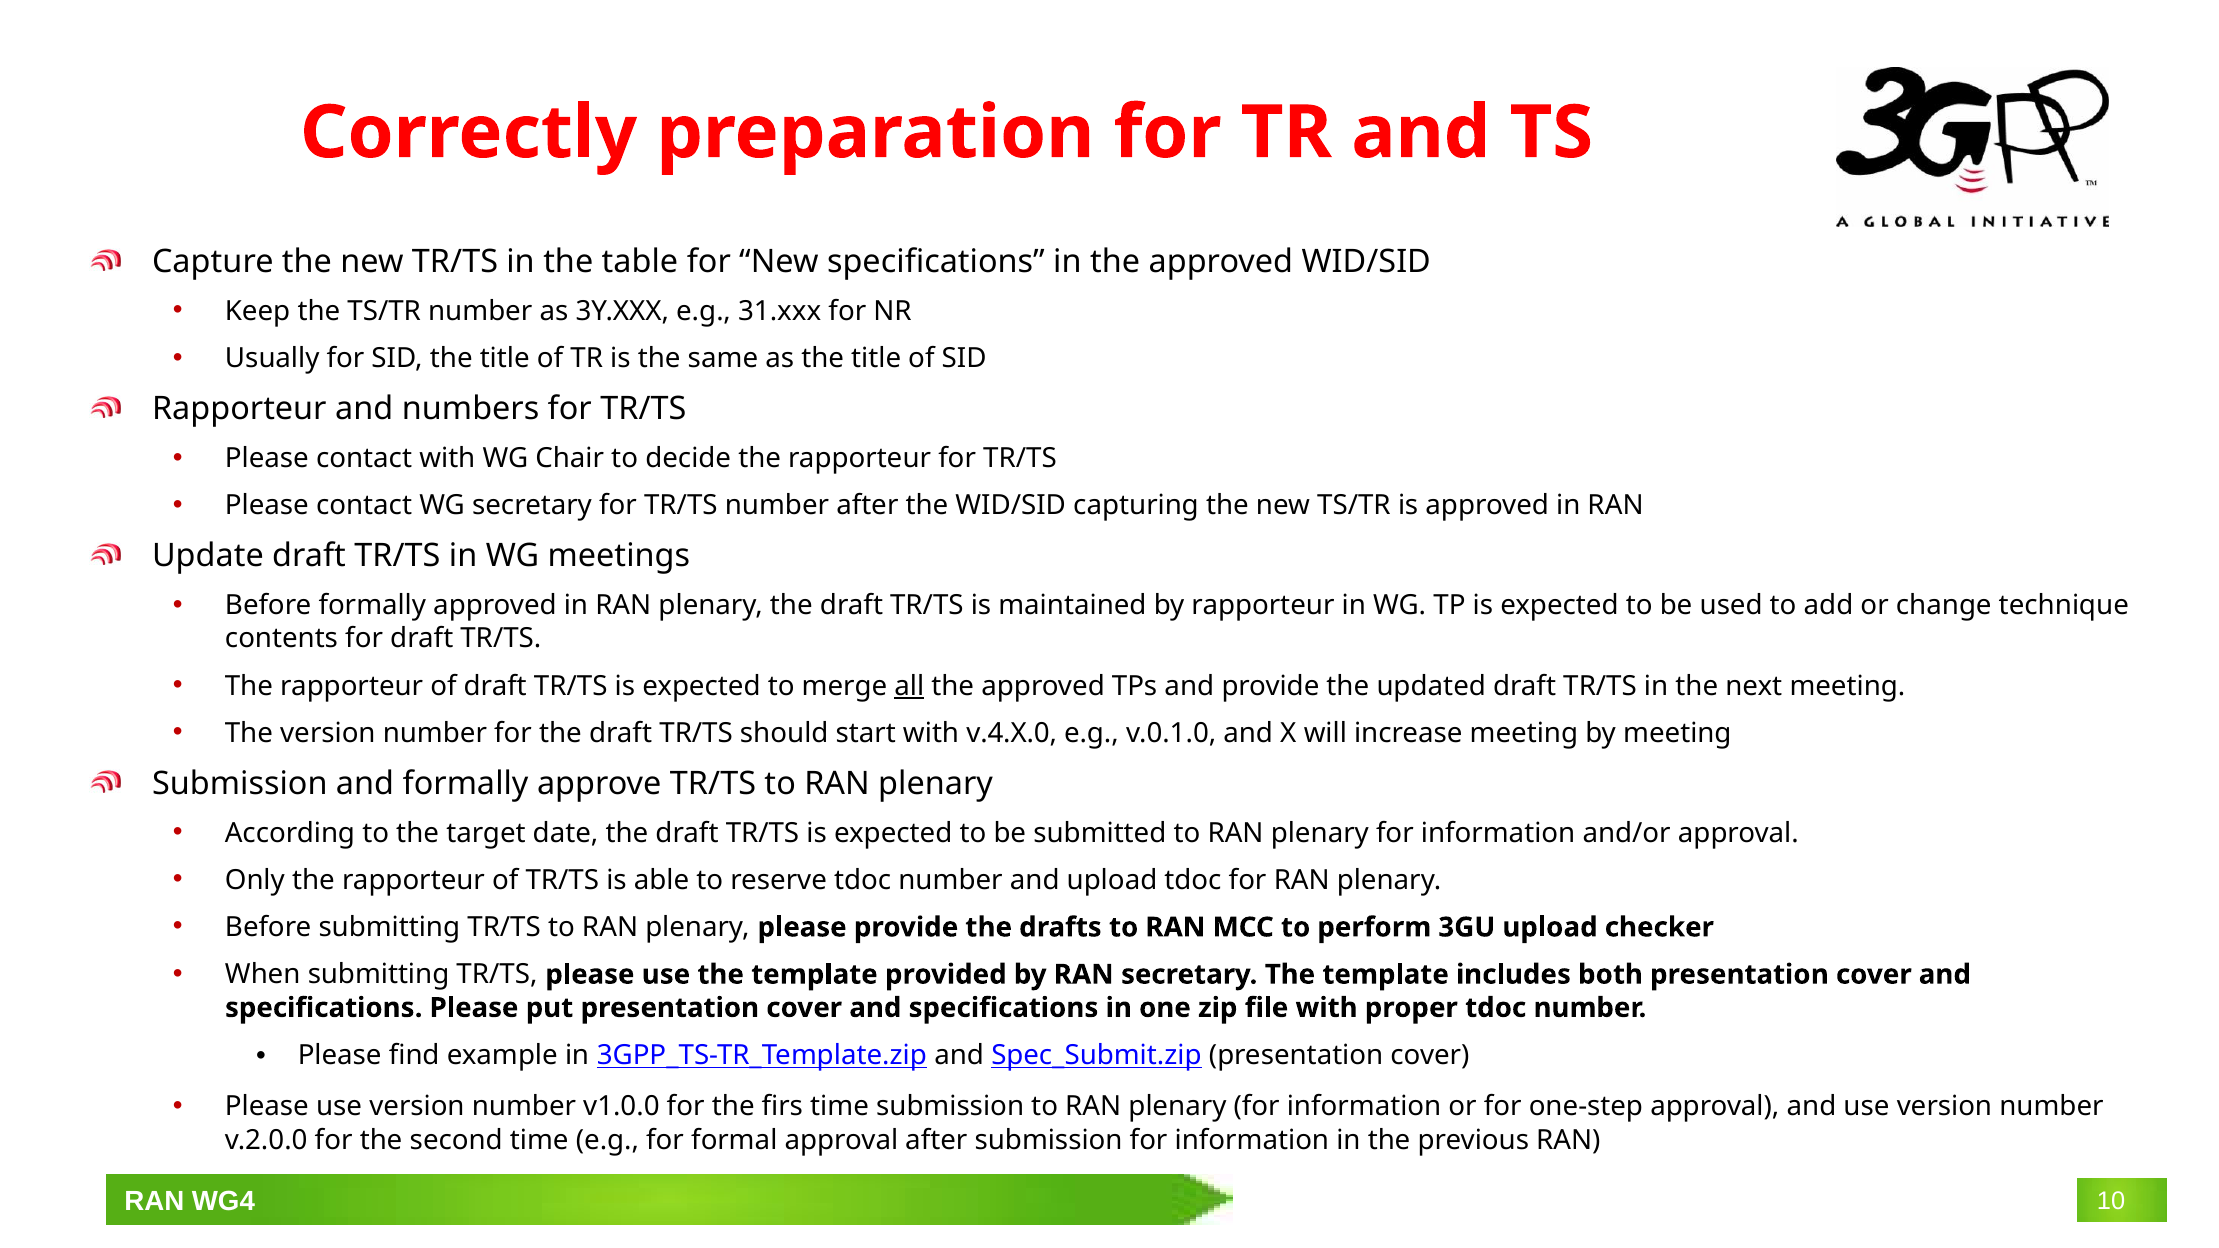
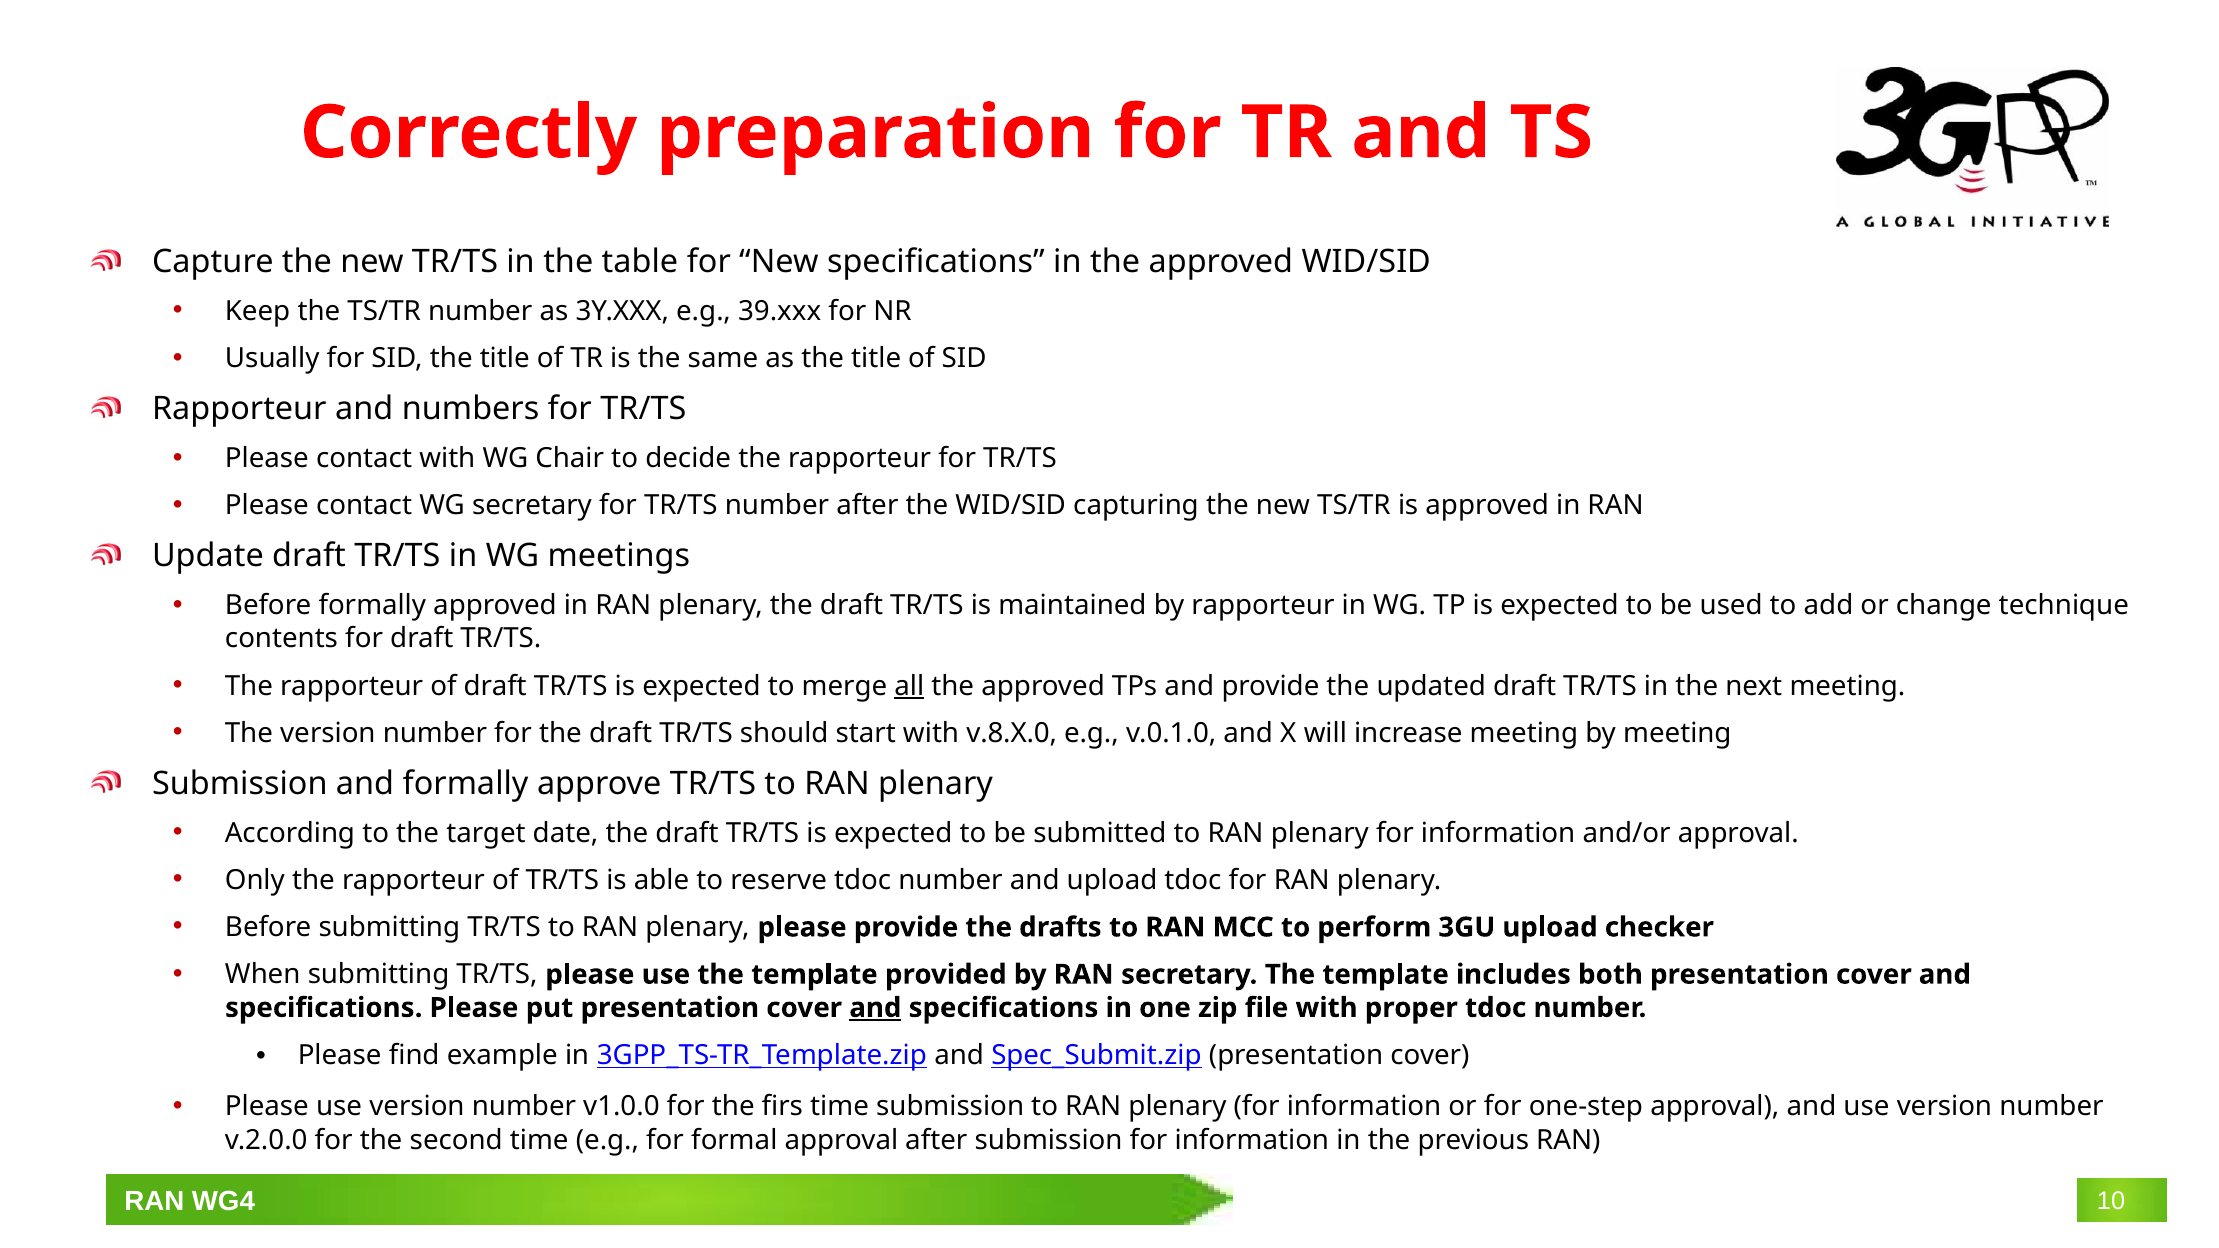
31.xxx: 31.xxx -> 39.xxx
v.4.X.0: v.4.X.0 -> v.8.X.0
and at (875, 1008) underline: none -> present
